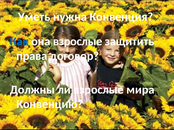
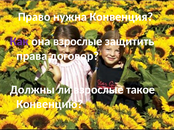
Уметь: Уметь -> Право
Как colour: blue -> purple
мира: мира -> такое
